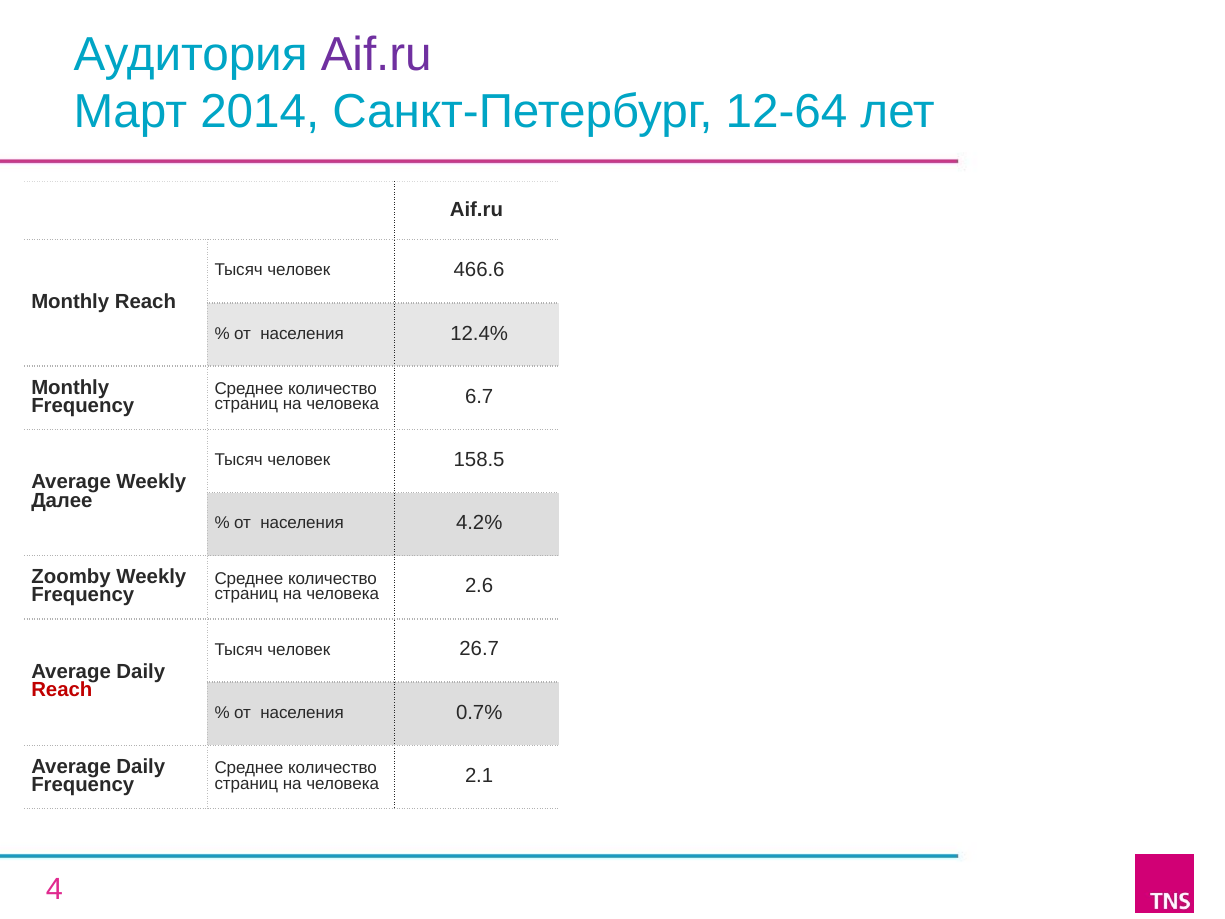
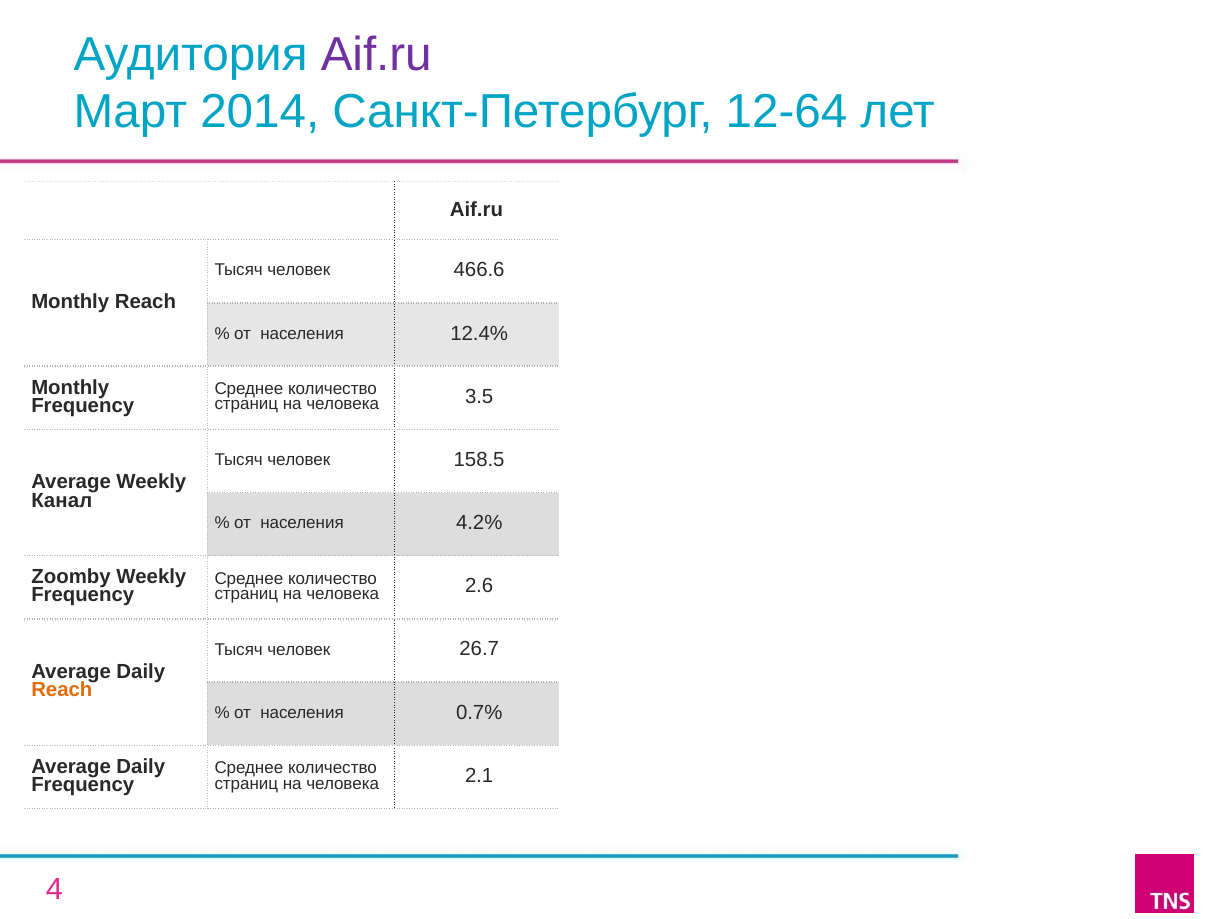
6.7: 6.7 -> 3.5
Далее: Далее -> Канал
Reach at (62, 690) colour: red -> orange
